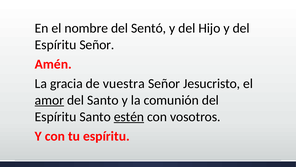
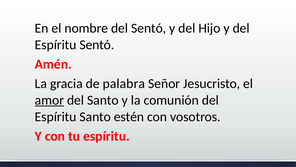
Espíritu Señor: Señor -> Sentó
vuestra: vuestra -> palabra
estén underline: present -> none
